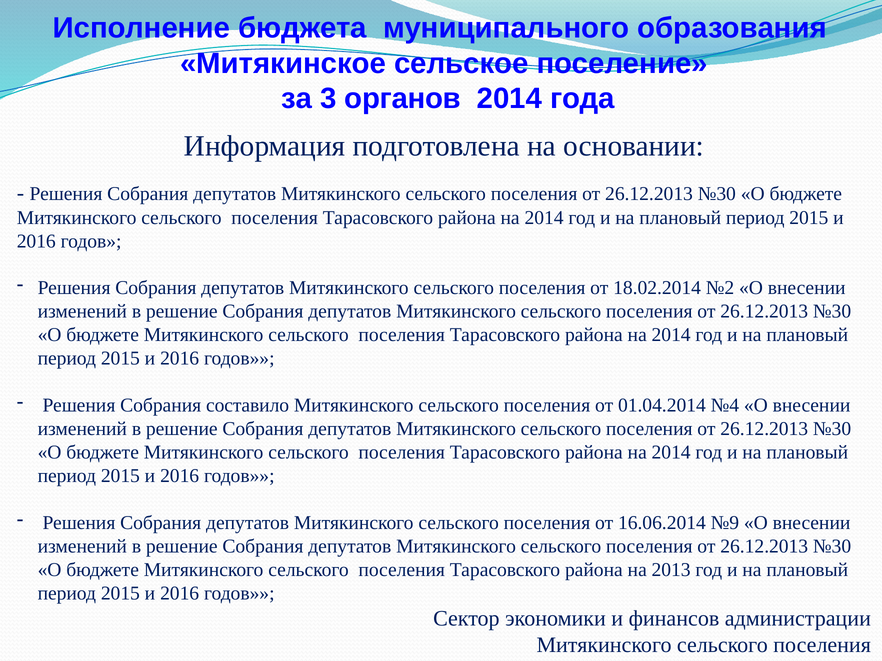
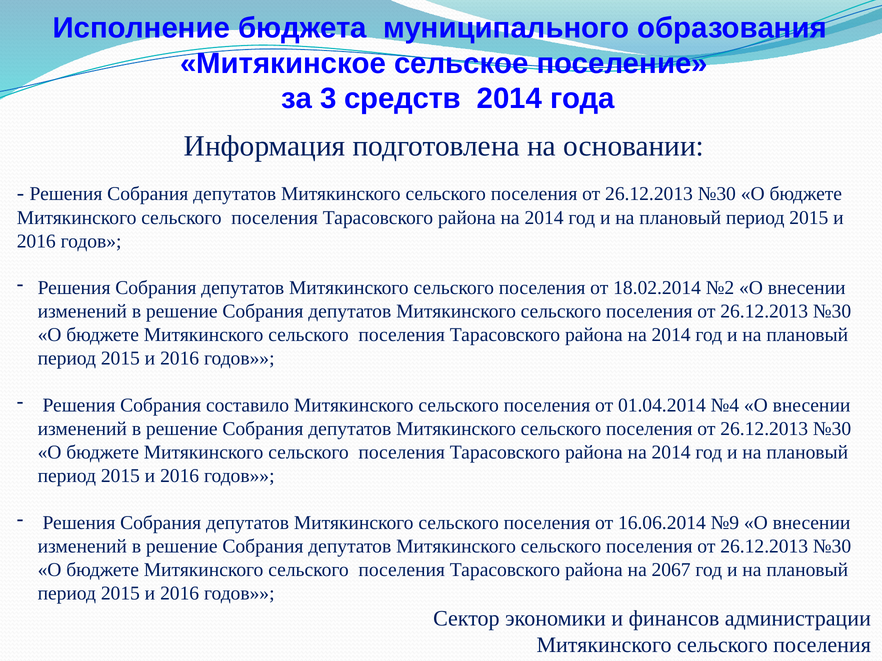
органов: органов -> средств
2013: 2013 -> 2067
